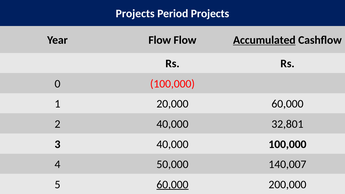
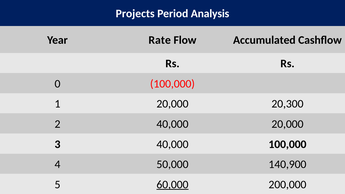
Period Projects: Projects -> Analysis
Year Flow: Flow -> Rate
Accumulated underline: present -> none
20,000 60,000: 60,000 -> 20,300
40,000 32,801: 32,801 -> 20,000
140,007: 140,007 -> 140,900
